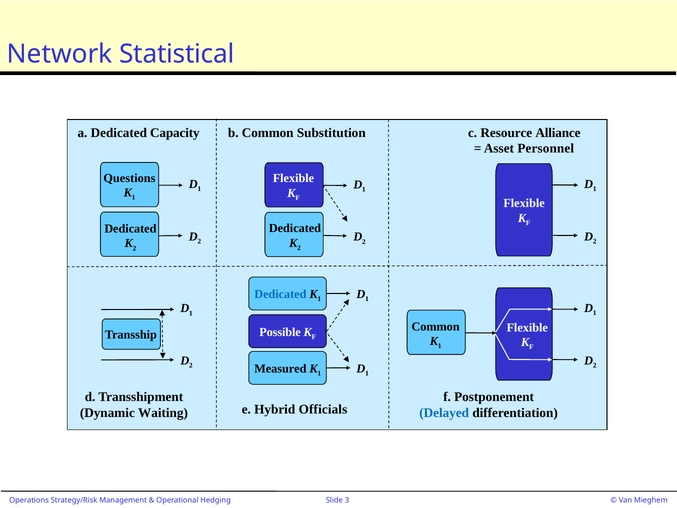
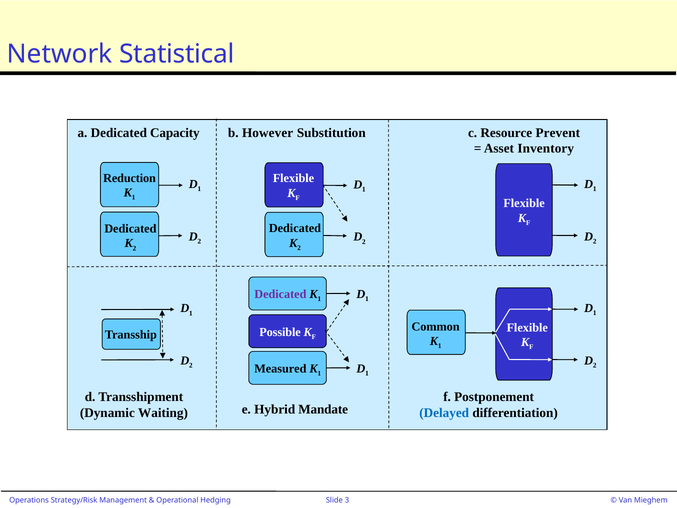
b Common: Common -> However
Alliance: Alliance -> Prevent
Personnel: Personnel -> Inventory
Questions: Questions -> Reduction
Dedicated at (280, 294) colour: blue -> purple
Officials: Officials -> Mandate
